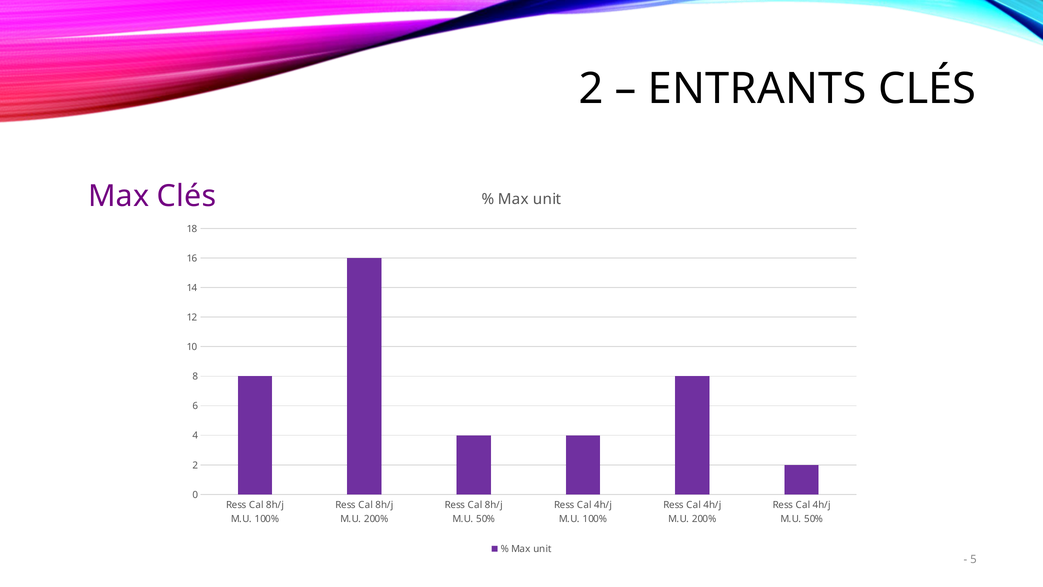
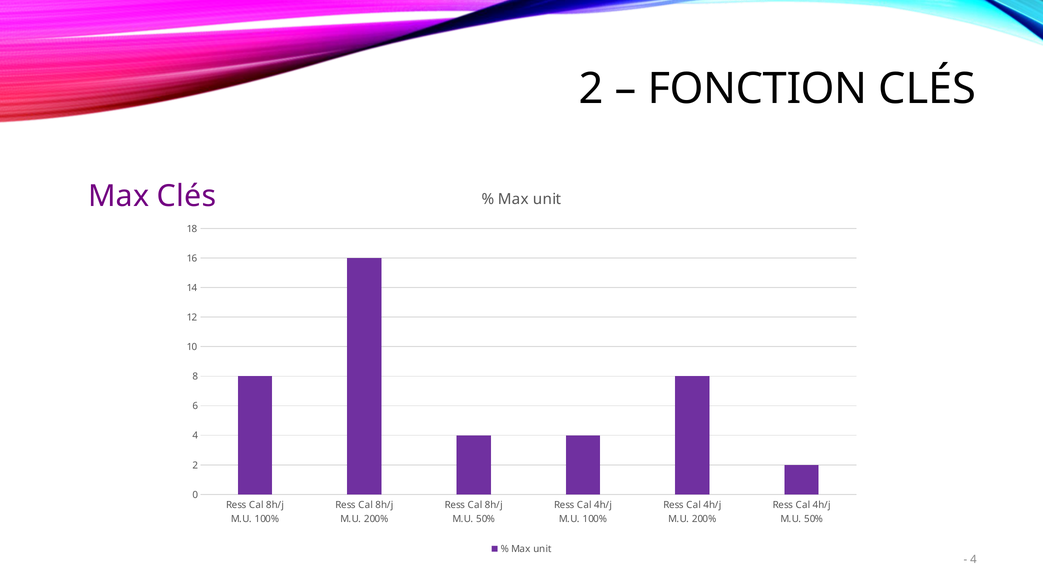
ENTRANTS: ENTRANTS -> FONCTION
5 at (973, 559): 5 -> 4
